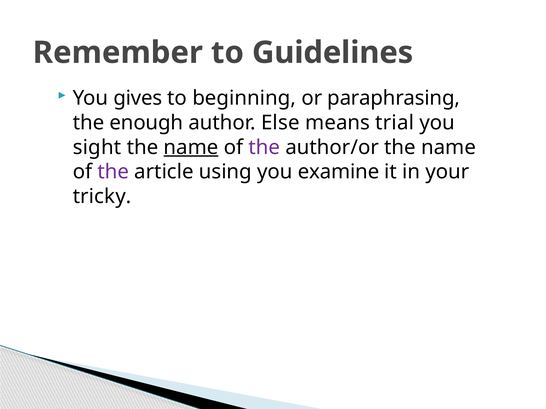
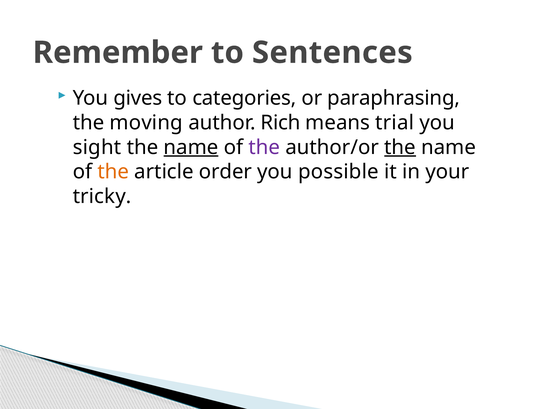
Guidelines: Guidelines -> Sentences
beginning: beginning -> categories
enough: enough -> moving
Else: Else -> Rich
the at (400, 147) underline: none -> present
the at (113, 172) colour: purple -> orange
using: using -> order
examine: examine -> possible
